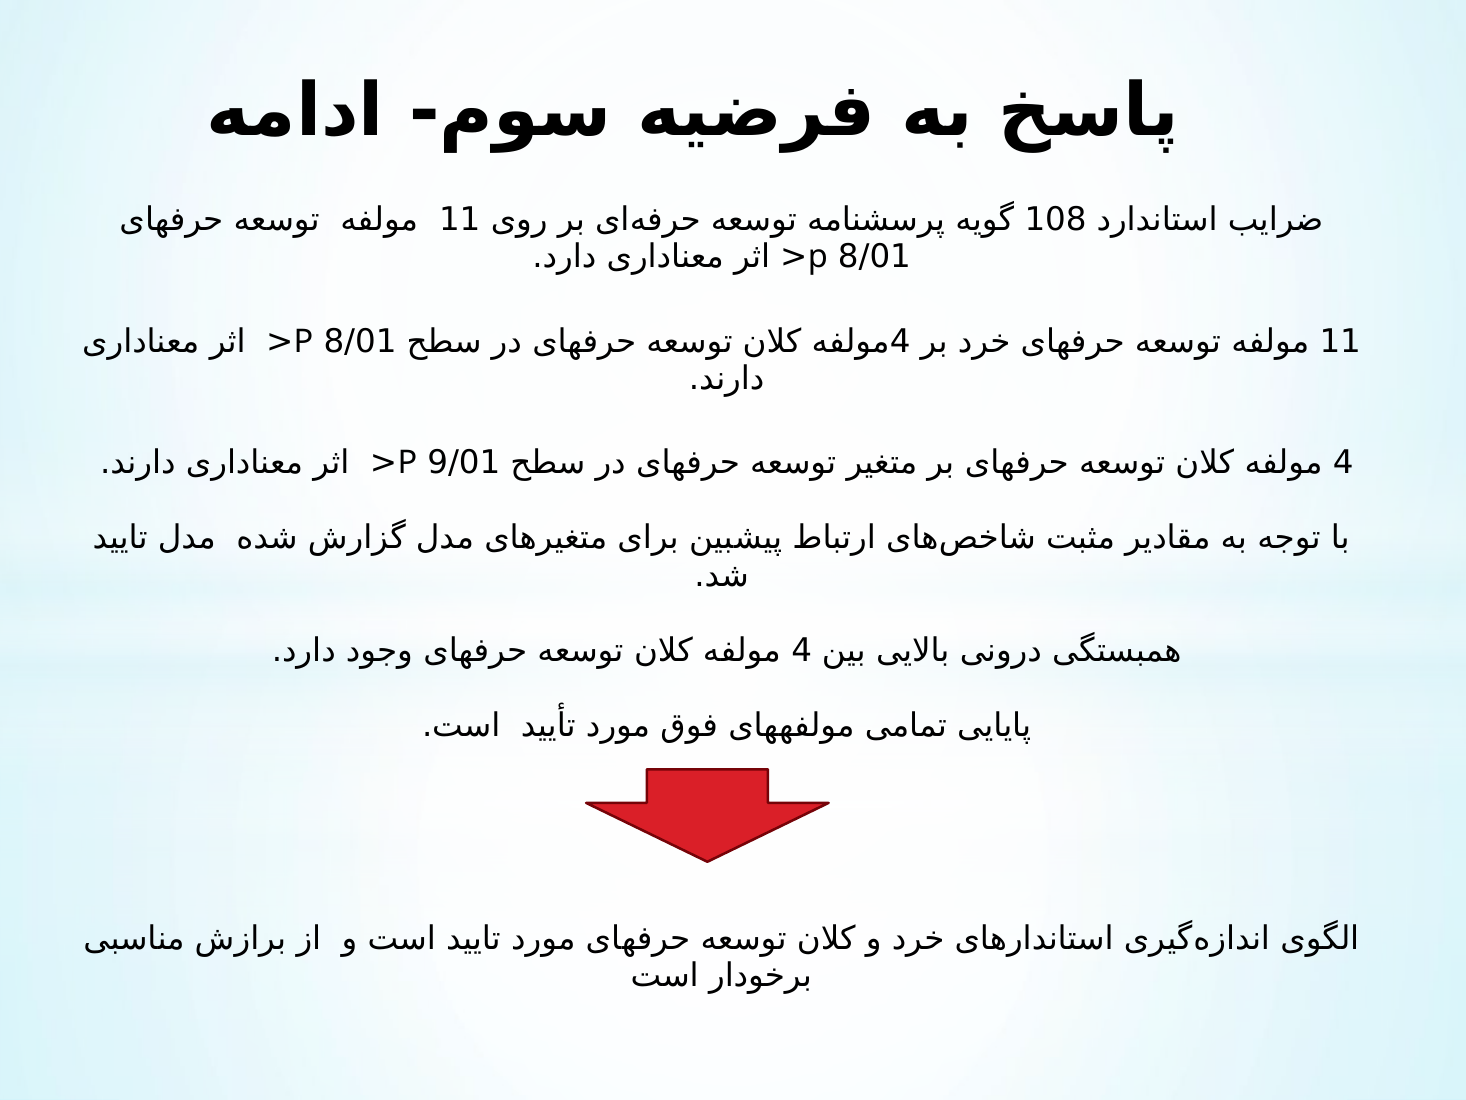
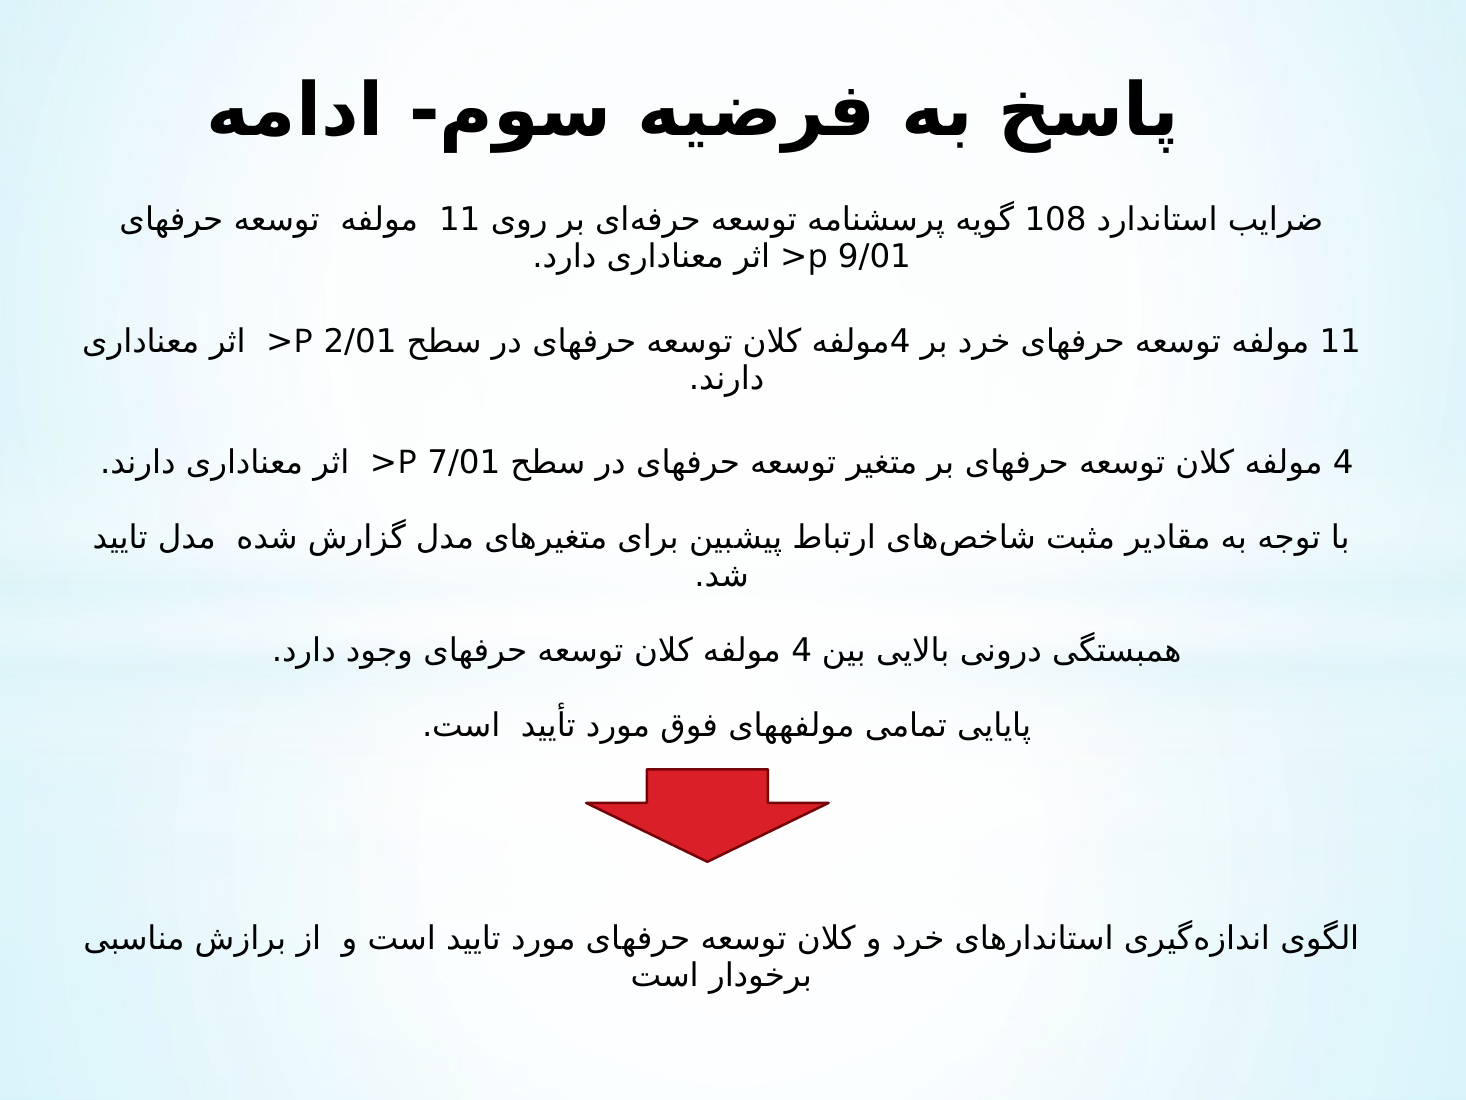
8/01 at (874, 257): 8/01 -> 9/01
8/01 at (360, 341): 8/01 -> 2/01
9/01: 9/01 -> 7/01
